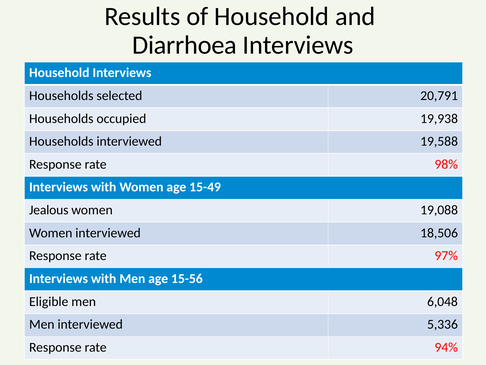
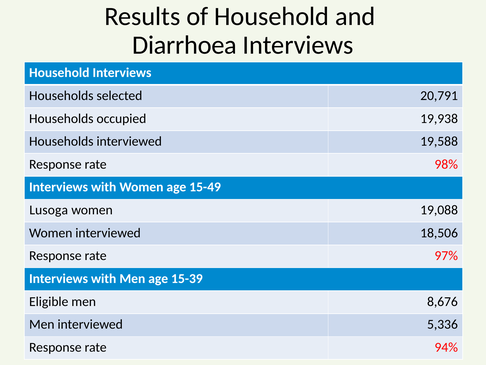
Jealous: Jealous -> Lusoga
15-56: 15-56 -> 15-39
6,048: 6,048 -> 8,676
